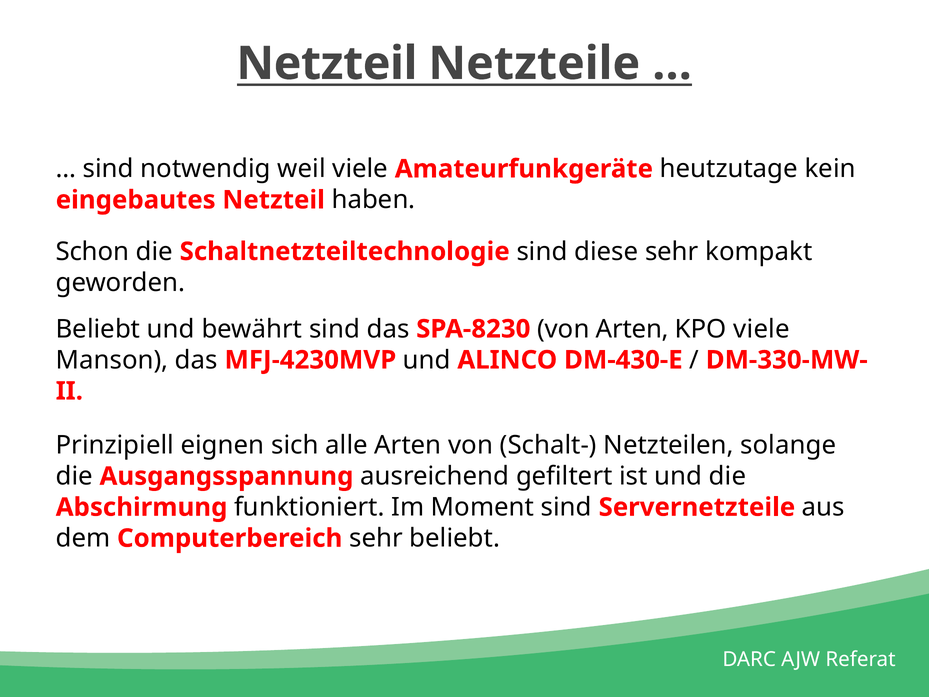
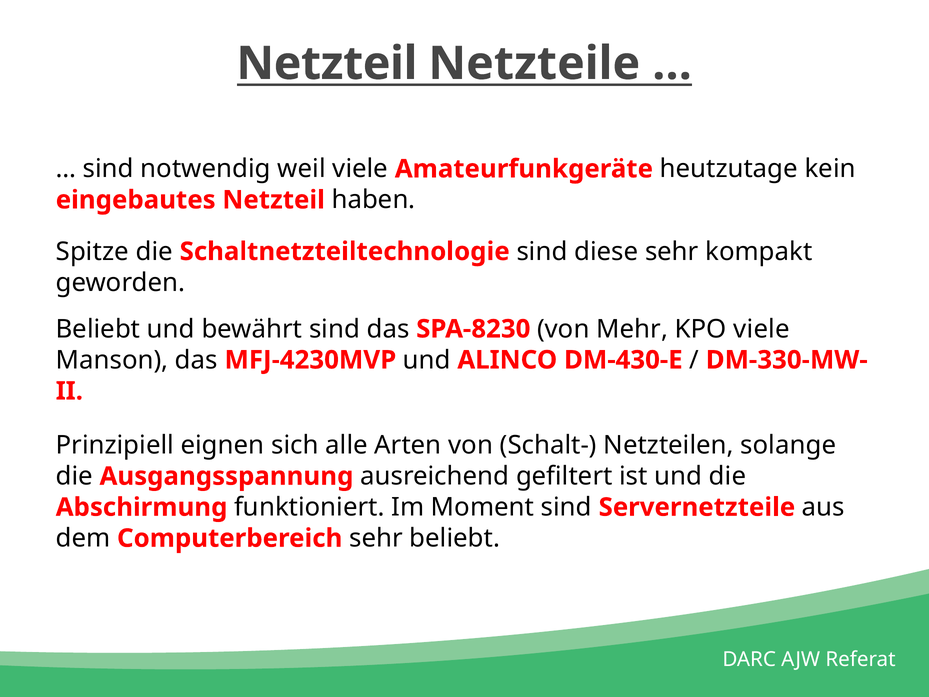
Schon: Schon -> Spitze
von Arten: Arten -> Mehr
